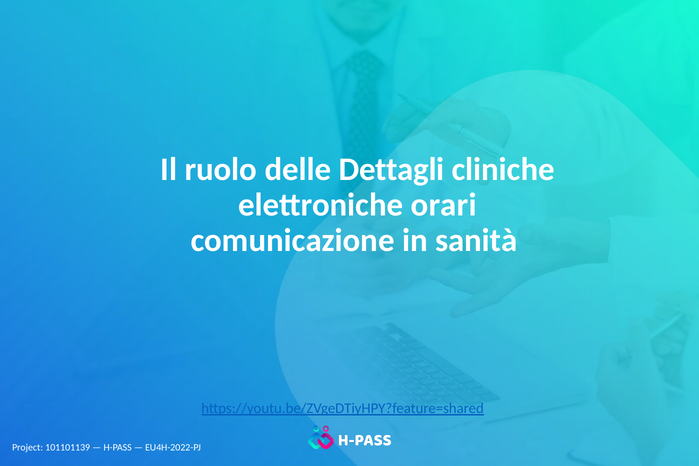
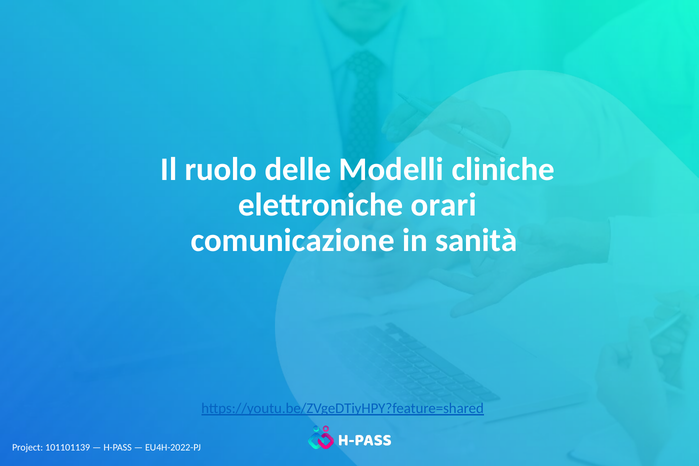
Dettagli: Dettagli -> Modelli
